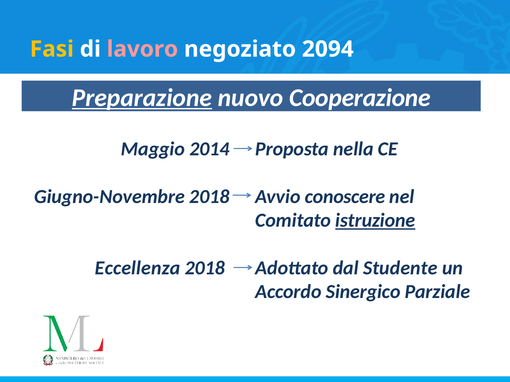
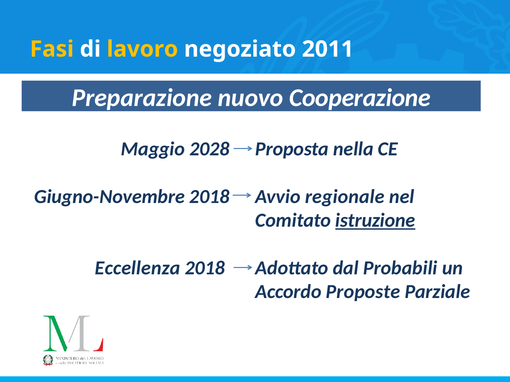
lavoro colour: pink -> yellow
2094: 2094 -> 2011
Preparazione underline: present -> none
2014: 2014 -> 2028
conoscere: conoscere -> regionale
Studente: Studente -> Probabili
Sinergico: Sinergico -> Proposte
